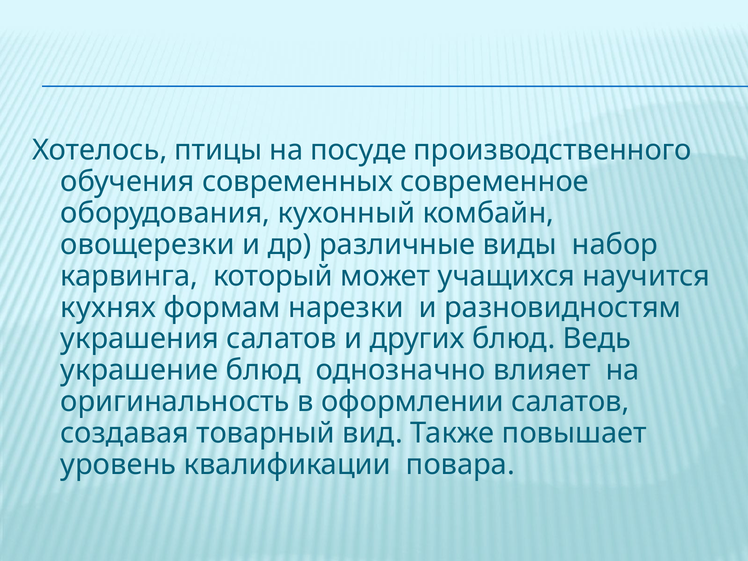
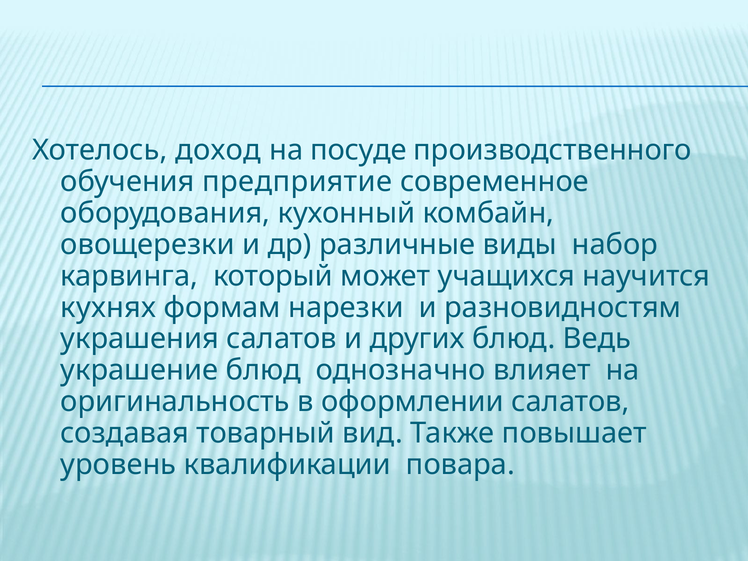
птицы: птицы -> доход
современных: современных -> предприятие
